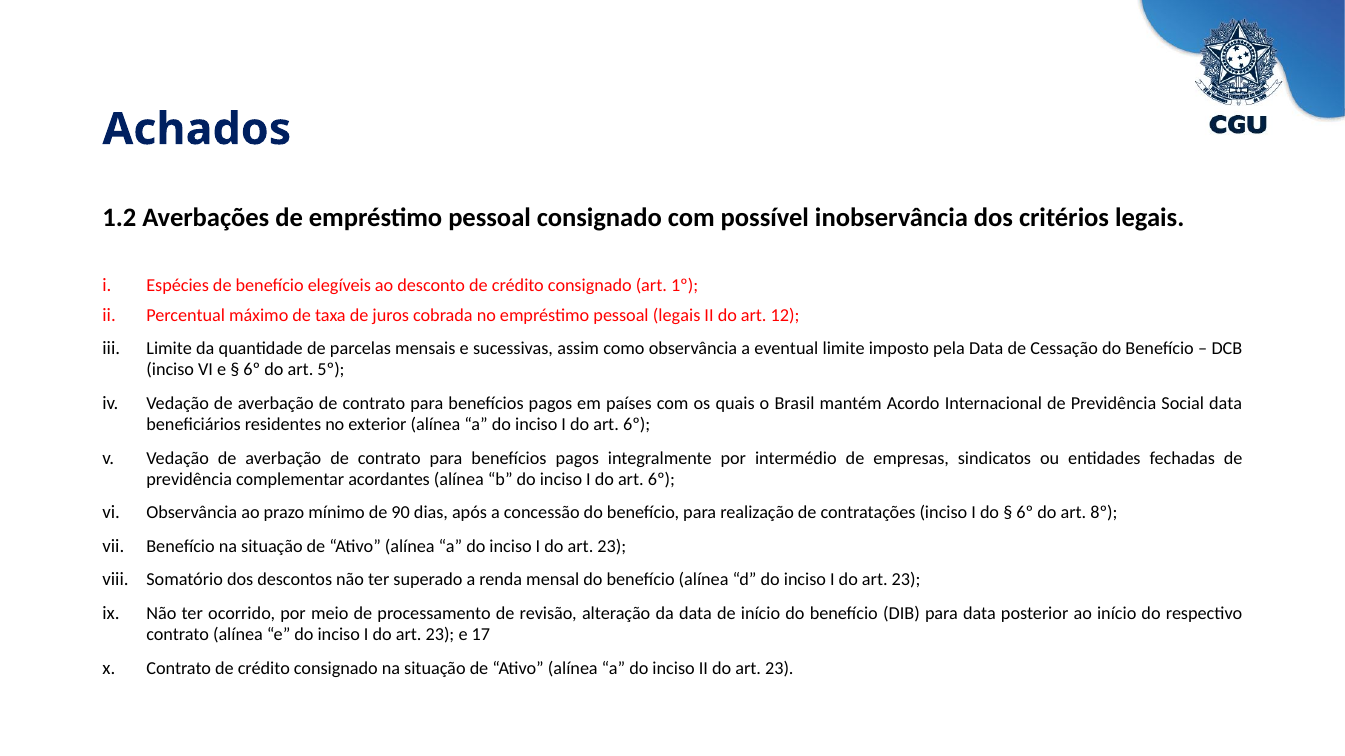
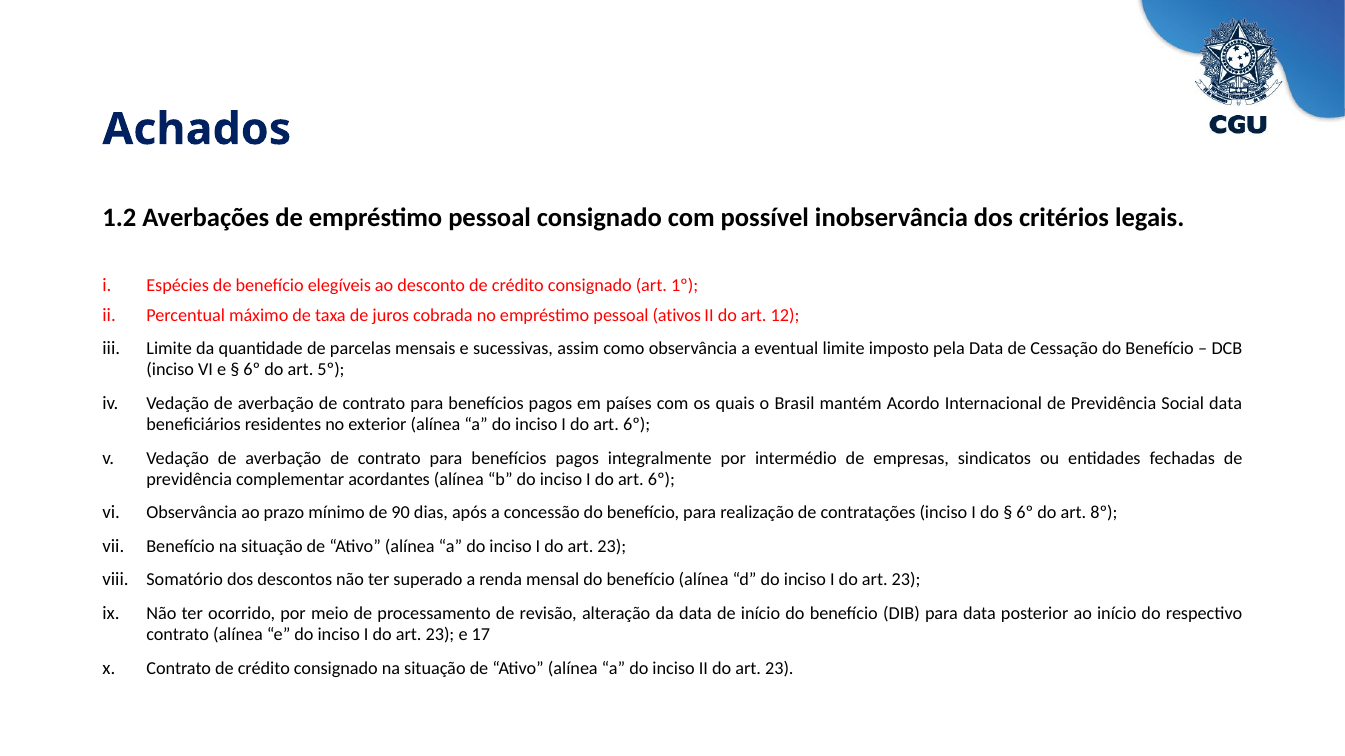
pessoal legais: legais -> ativos
